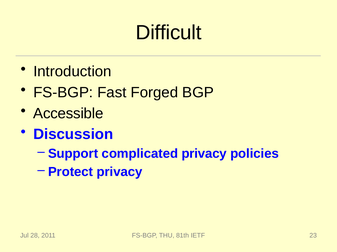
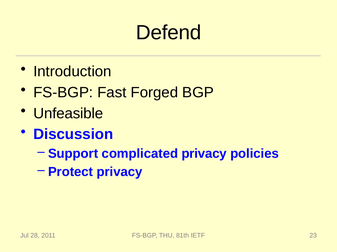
Difficult: Difficult -> Defend
Accessible: Accessible -> Unfeasible
